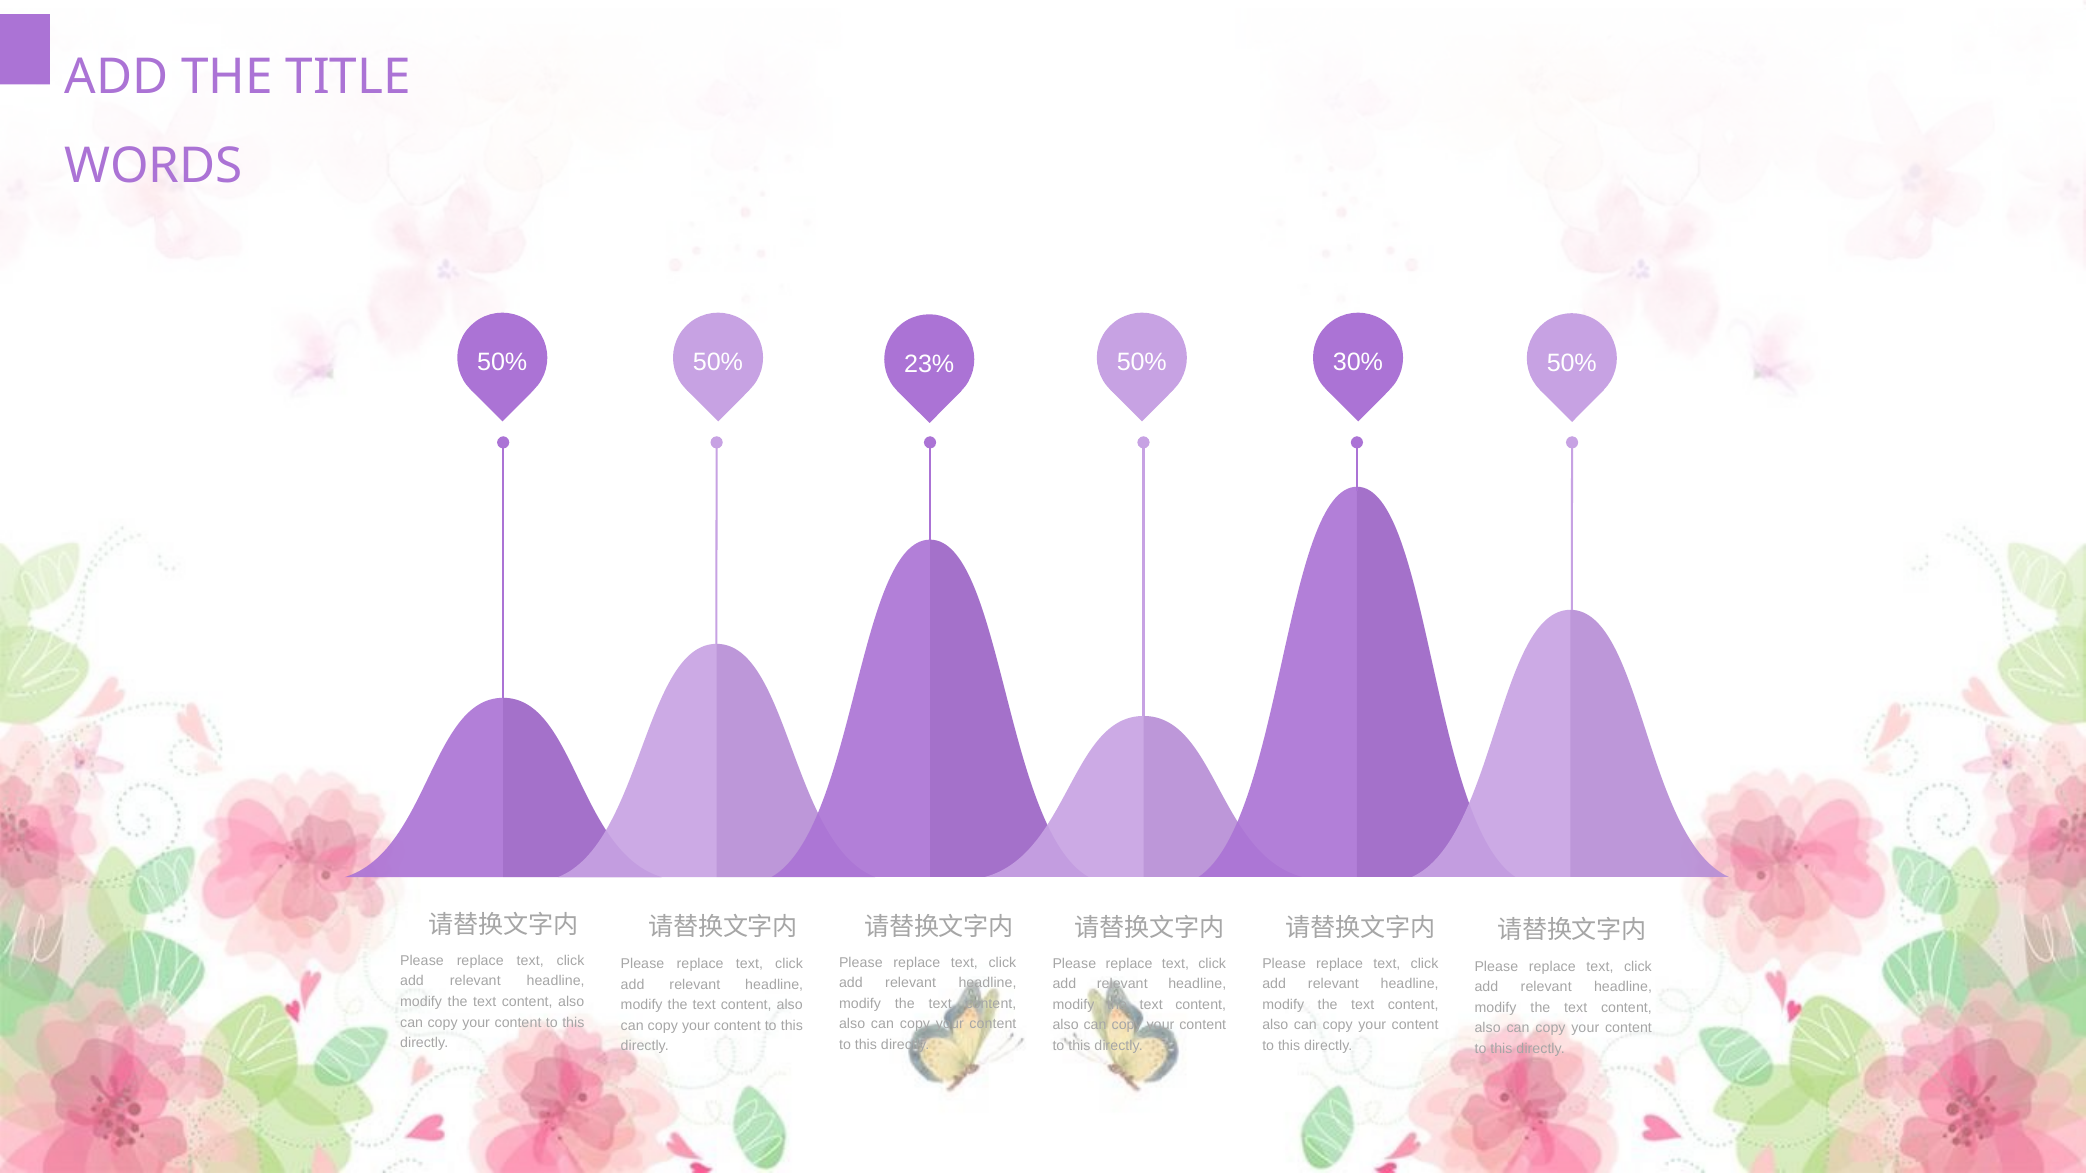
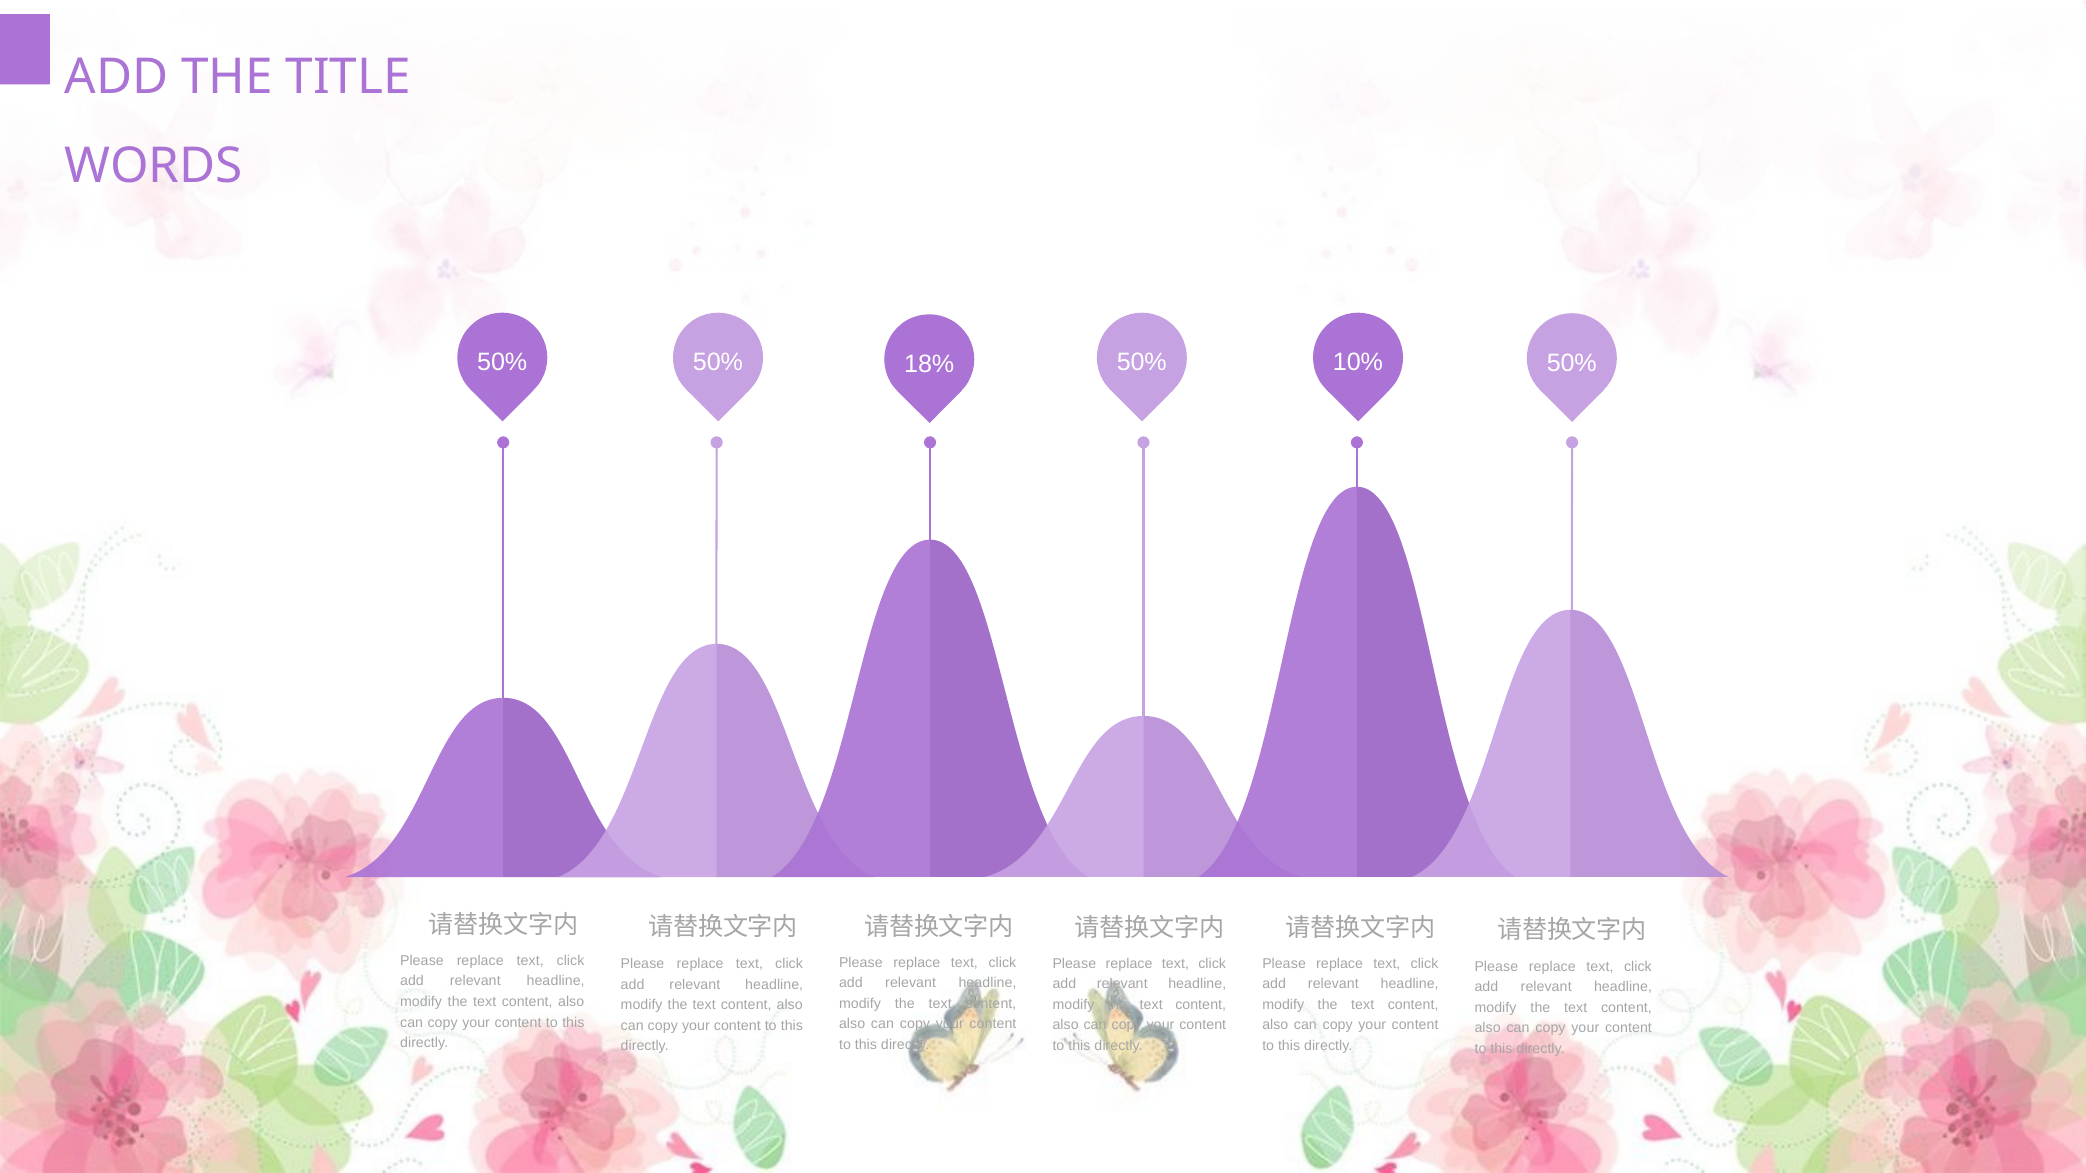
23%: 23% -> 18%
30%: 30% -> 10%
